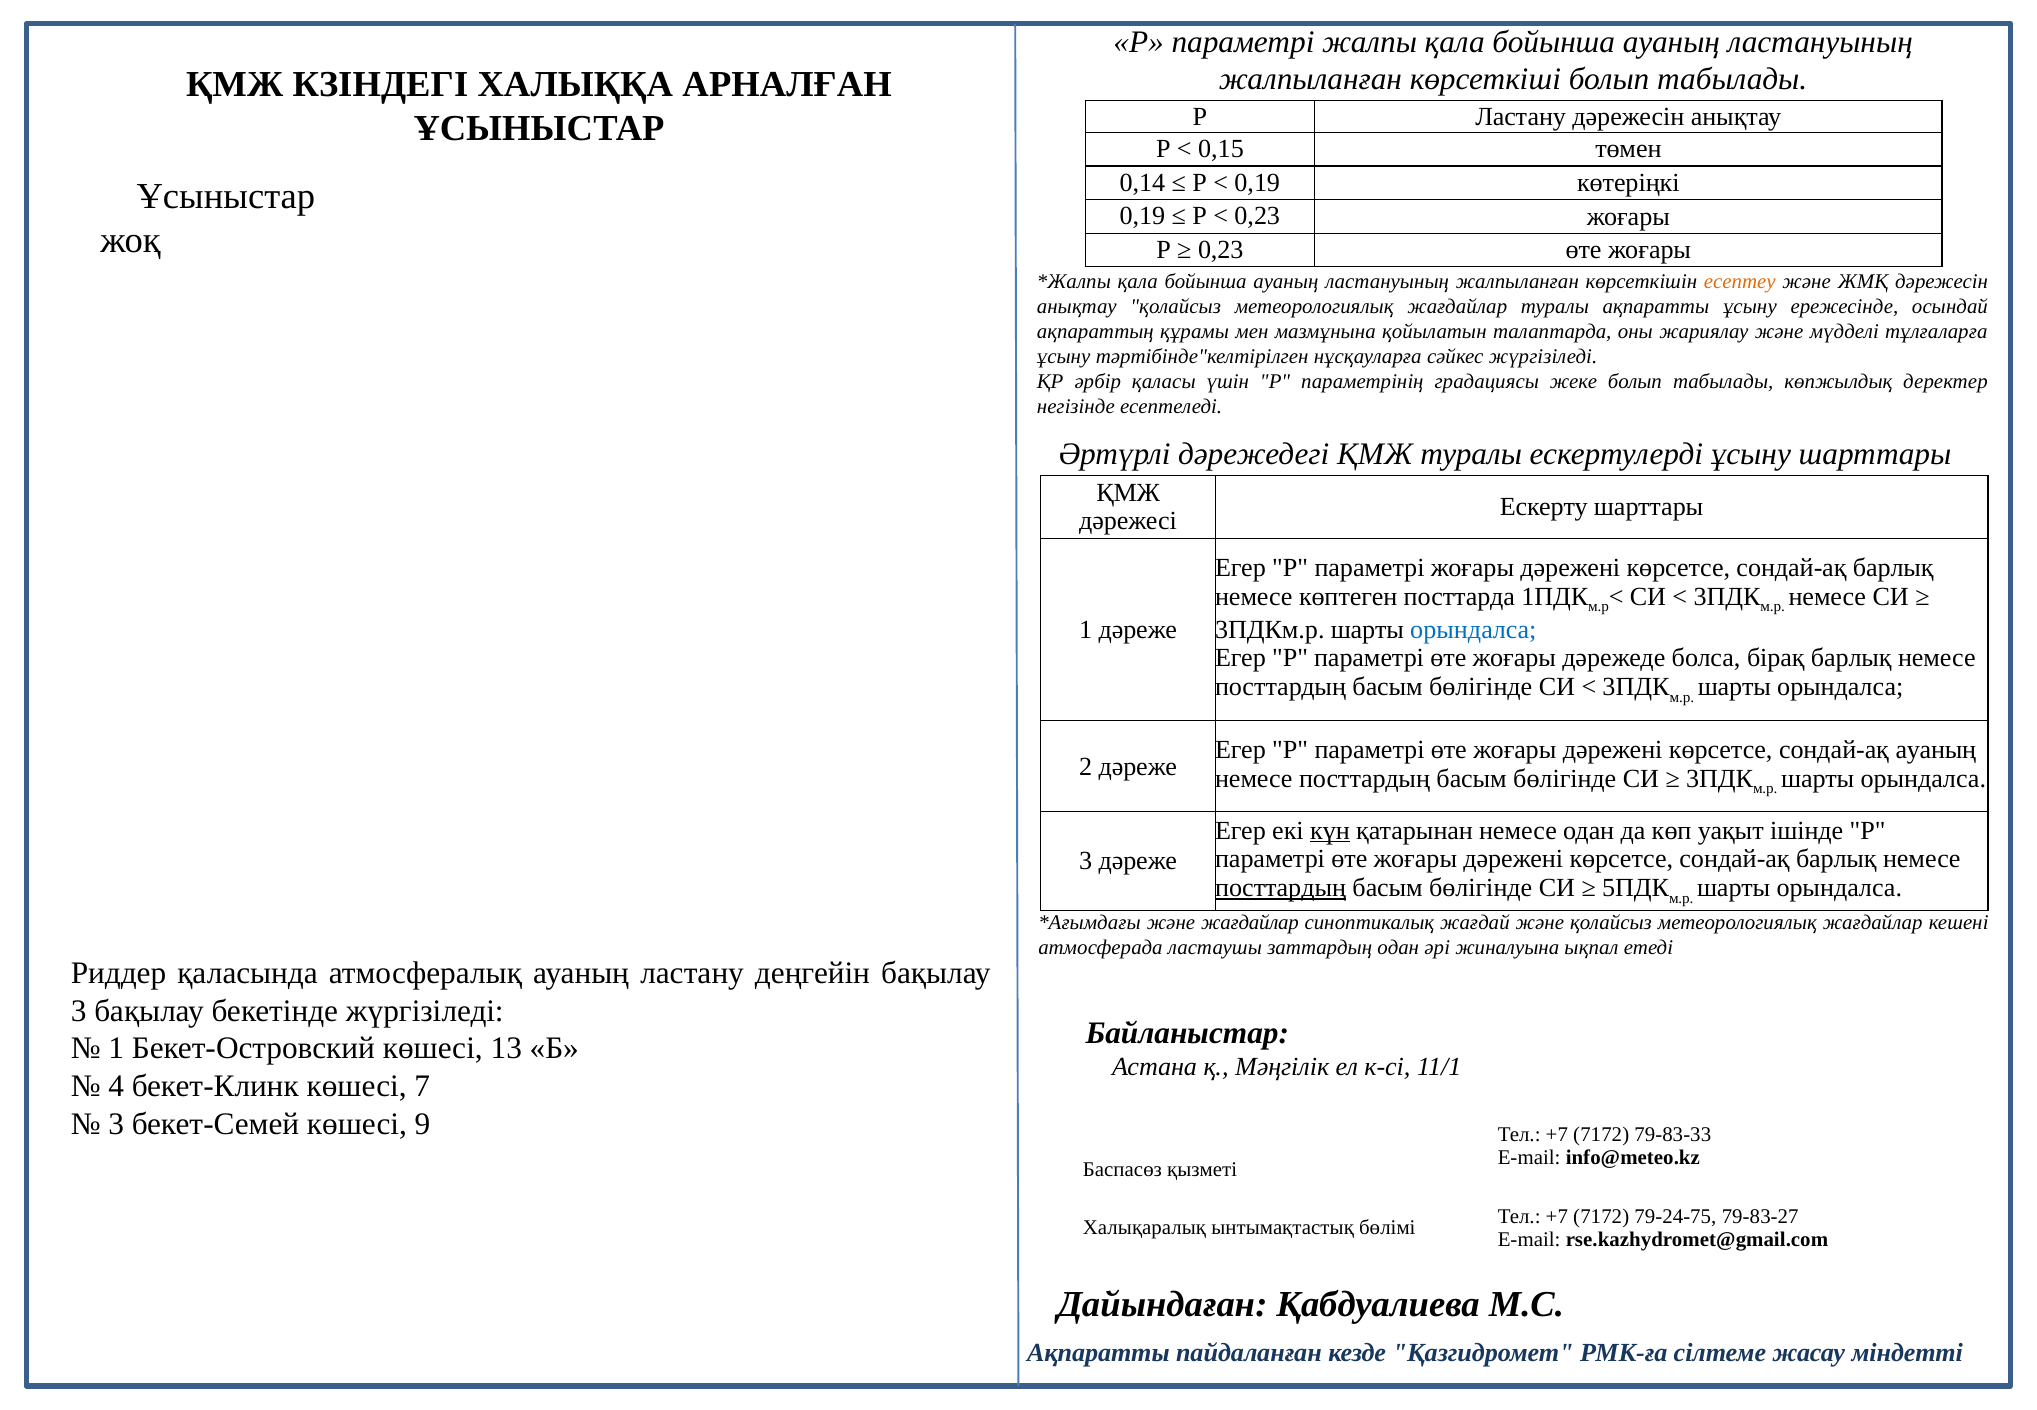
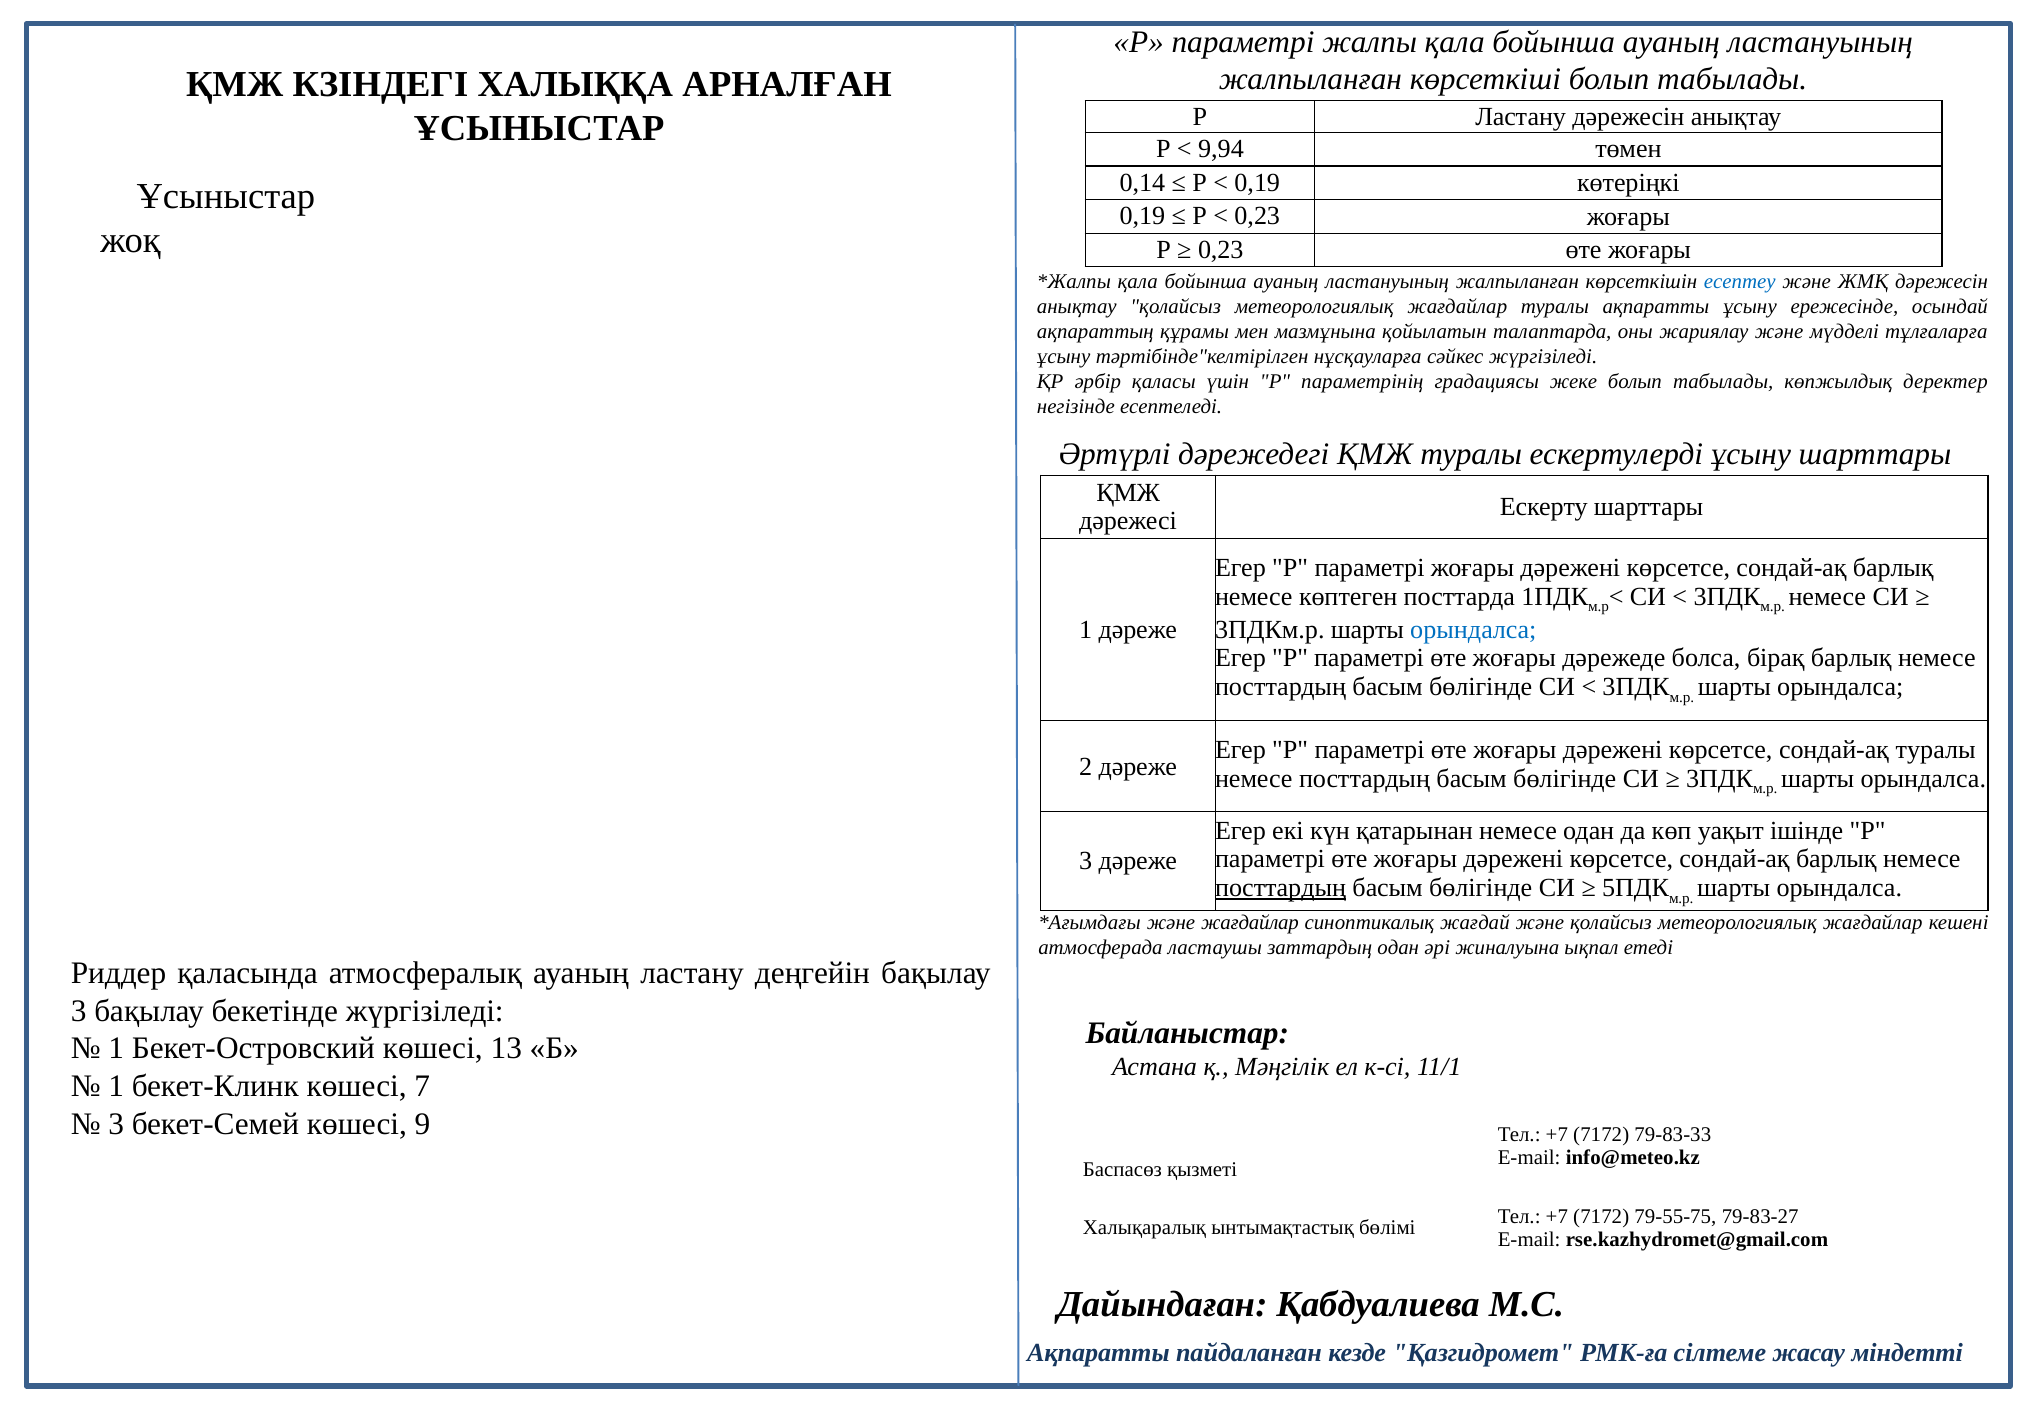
0,15: 0,15 -> 9,94
есептеу colour: orange -> blue
сондай-ақ ауаның: ауаның -> туралы
күн underline: present -> none
4 at (116, 1086): 4 -> 1
79-24-75: 79-24-75 -> 79-55-75
